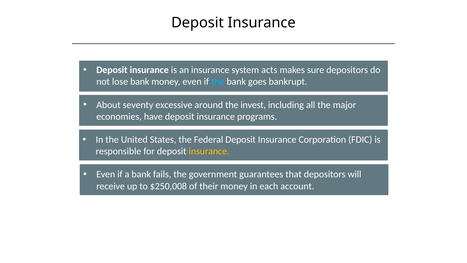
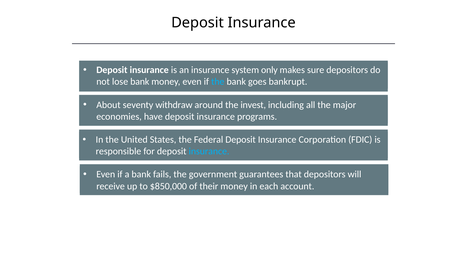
acts: acts -> only
excessive: excessive -> withdraw
insurance at (209, 151) colour: yellow -> light blue
$250,008: $250,008 -> $850,000
